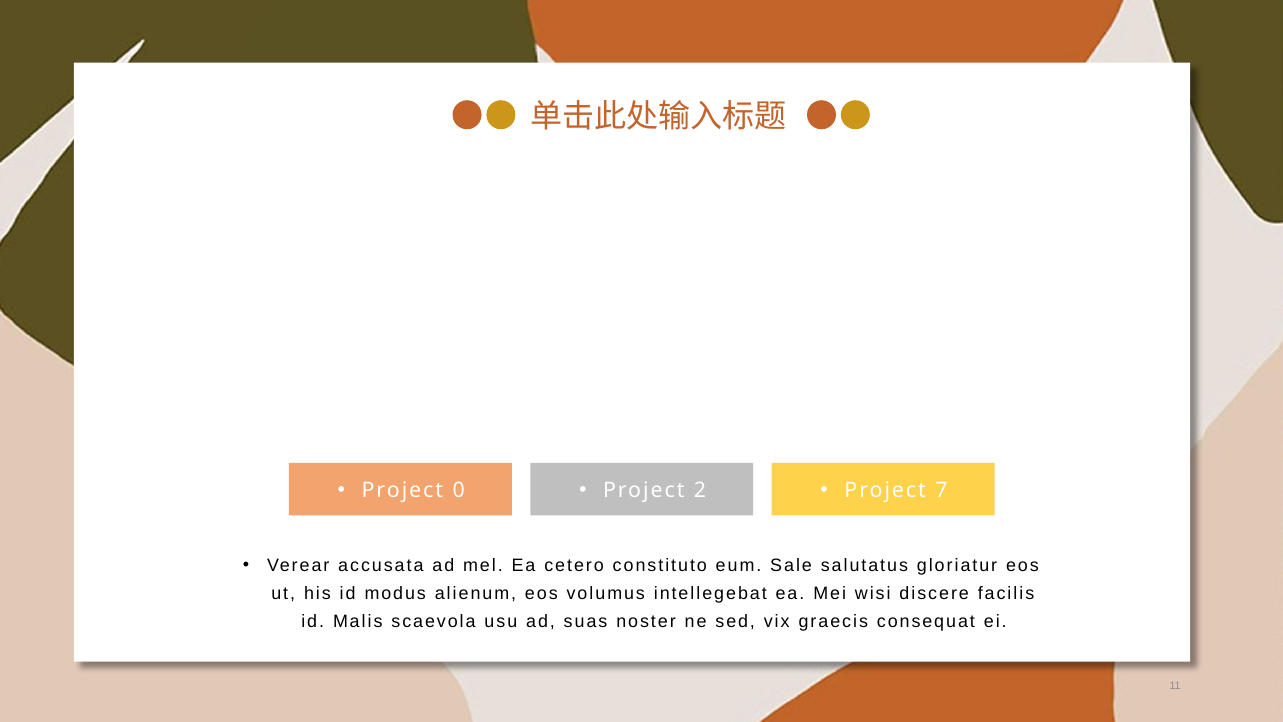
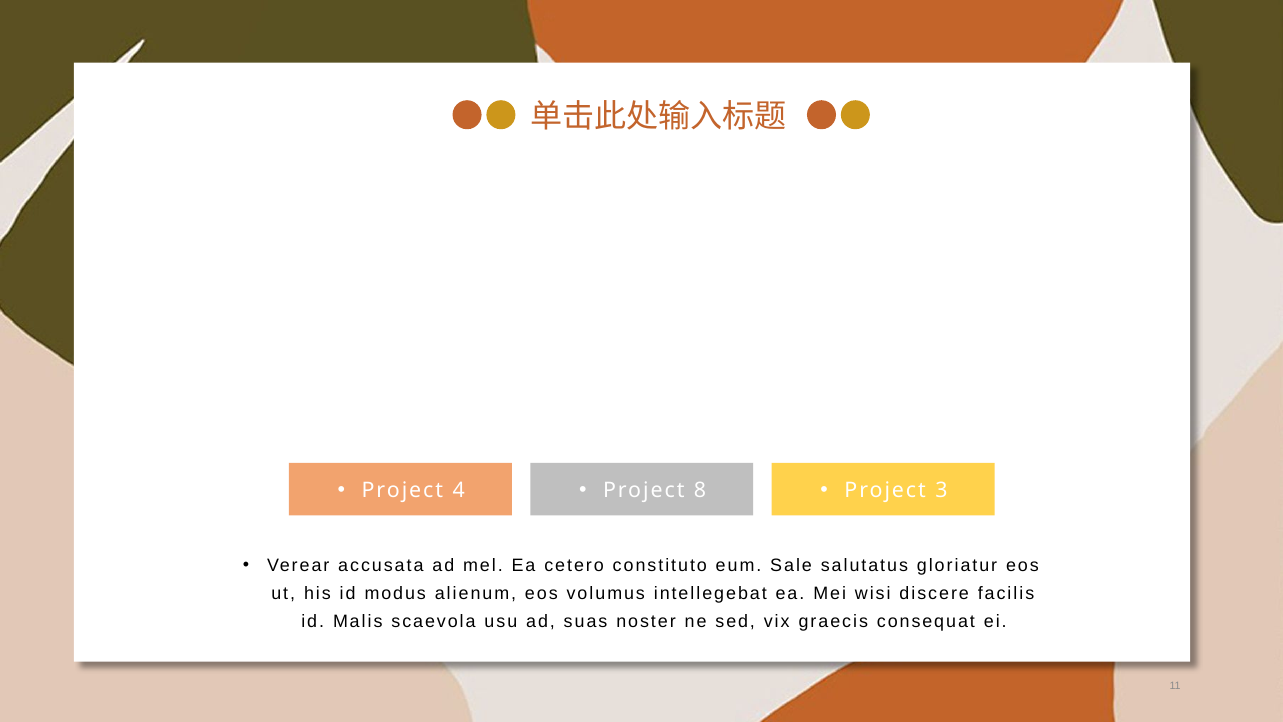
0: 0 -> 4
2: 2 -> 8
7: 7 -> 3
